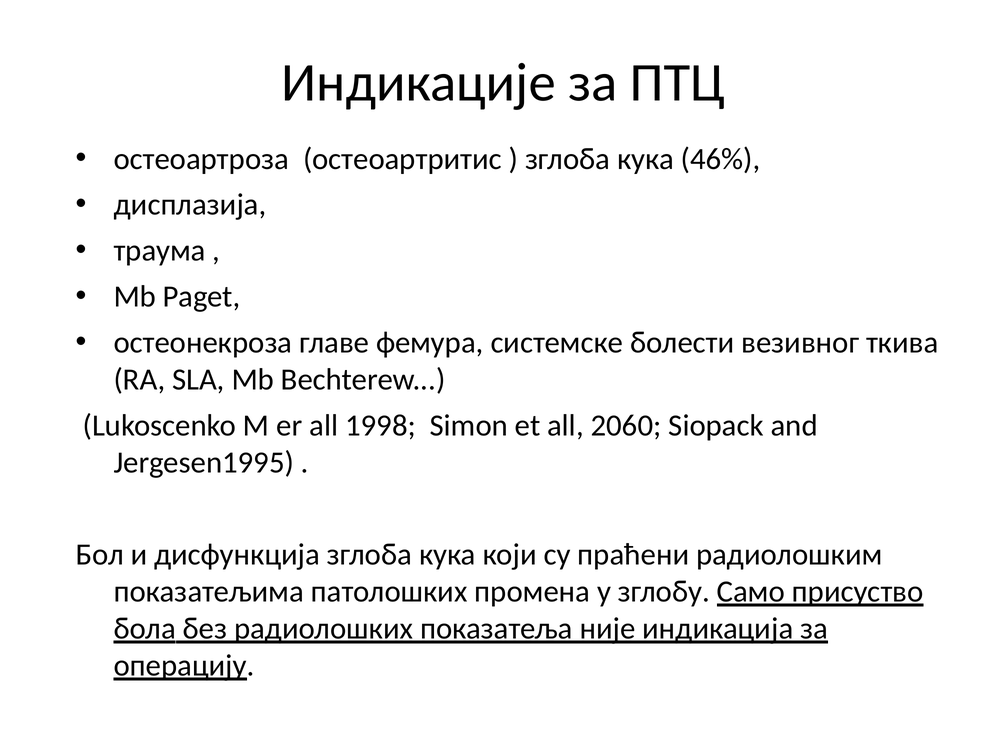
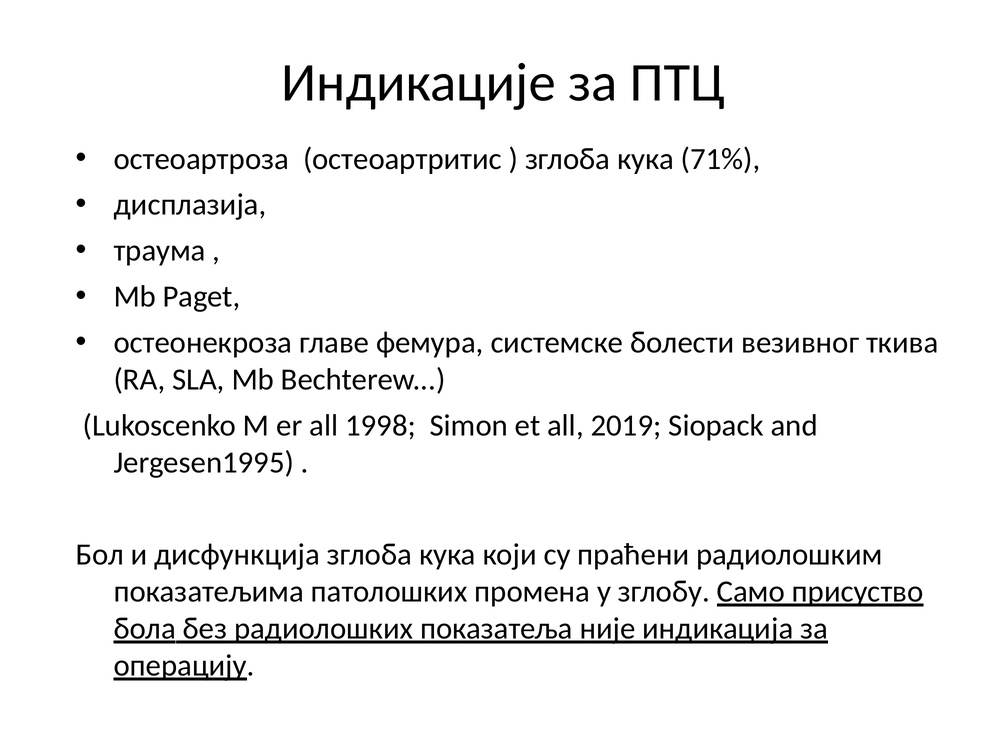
46%: 46% -> 71%
2060: 2060 -> 2019
